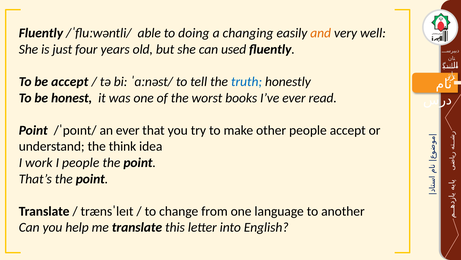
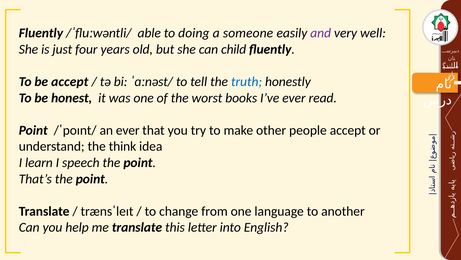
changing: changing -> someone
and colour: orange -> purple
used: used -> child
work: work -> learn
I people: people -> speech
